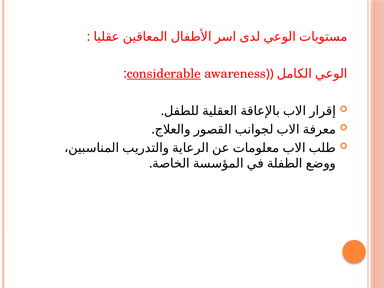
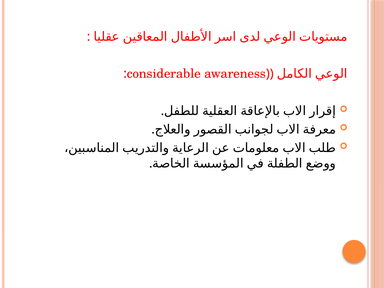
considerable underline: present -> none
